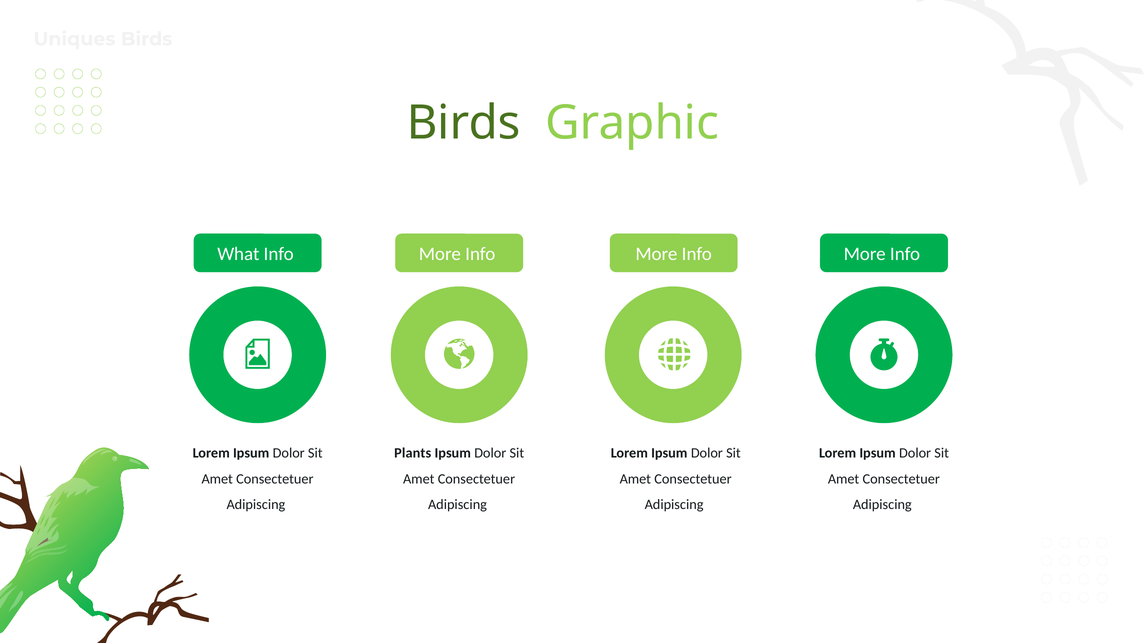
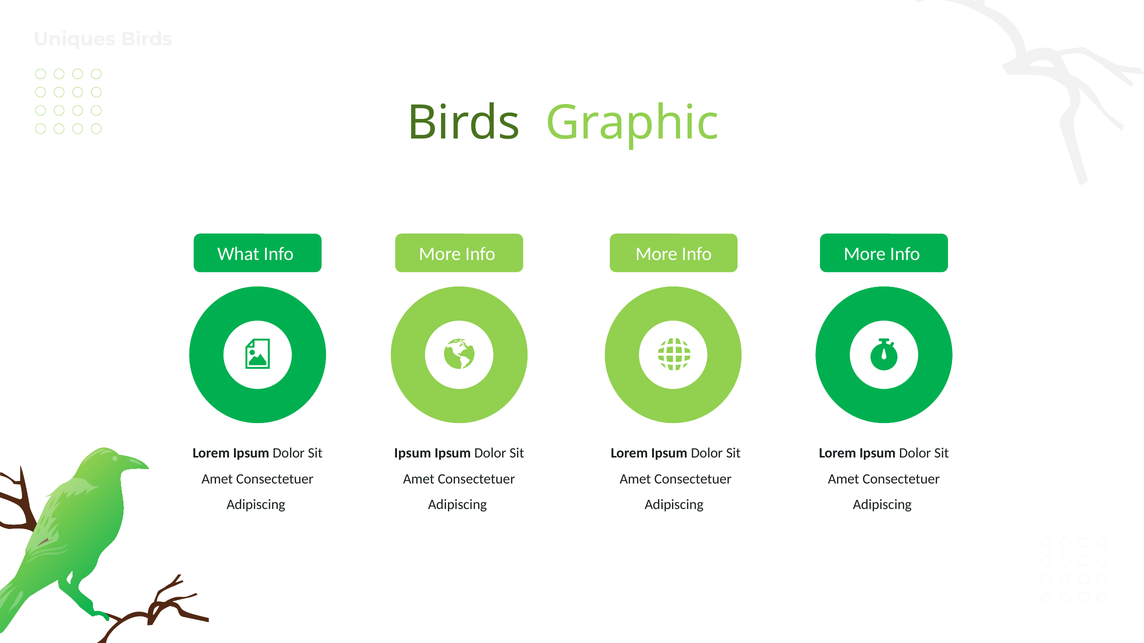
Plants at (413, 454): Plants -> Ipsum
